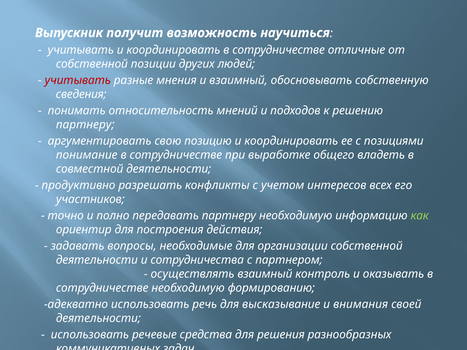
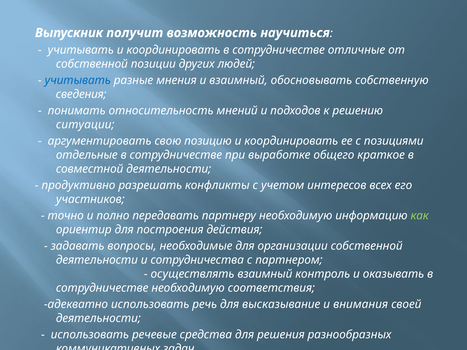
учитывать at (78, 80) colour: red -> blue
партнеру at (85, 125): партнеру -> ситуации
понимание: понимание -> отдельные
владеть: владеть -> краткое
формированию: формированию -> соответствия
